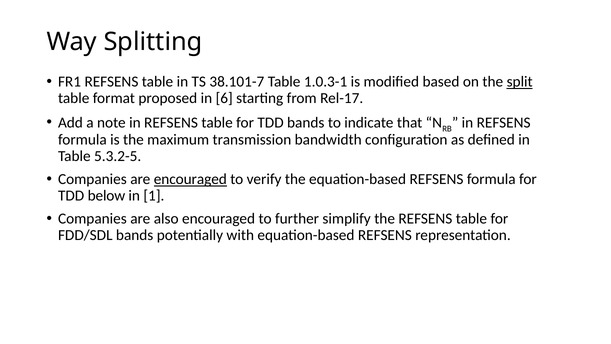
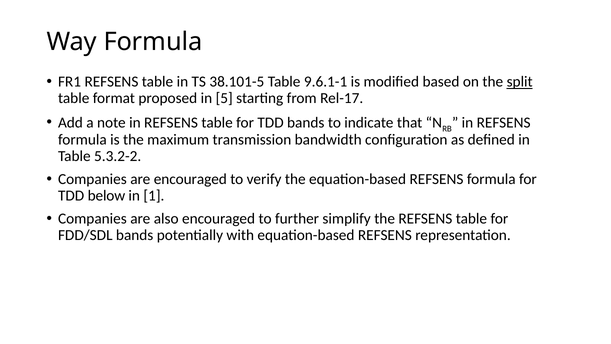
Way Splitting: Splitting -> Formula
38.101-7: 38.101-7 -> 38.101-5
1.0.3-1: 1.0.3-1 -> 9.6.1-1
6: 6 -> 5
5.3.2-5: 5.3.2-5 -> 5.3.2-2
encouraged at (190, 179) underline: present -> none
